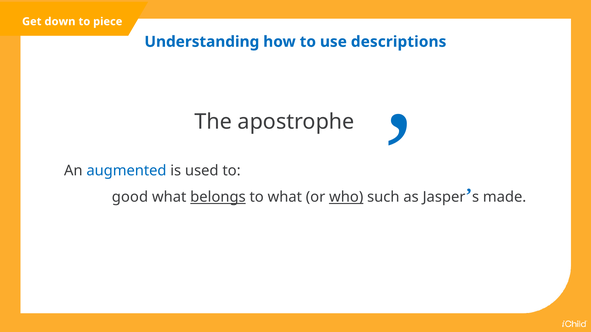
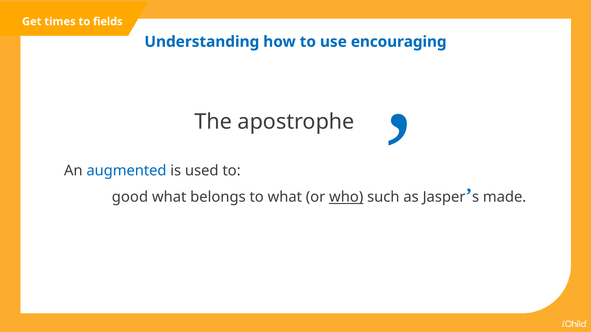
down: down -> times
piece: piece -> fields
descriptions: descriptions -> encouraging
belongs underline: present -> none
